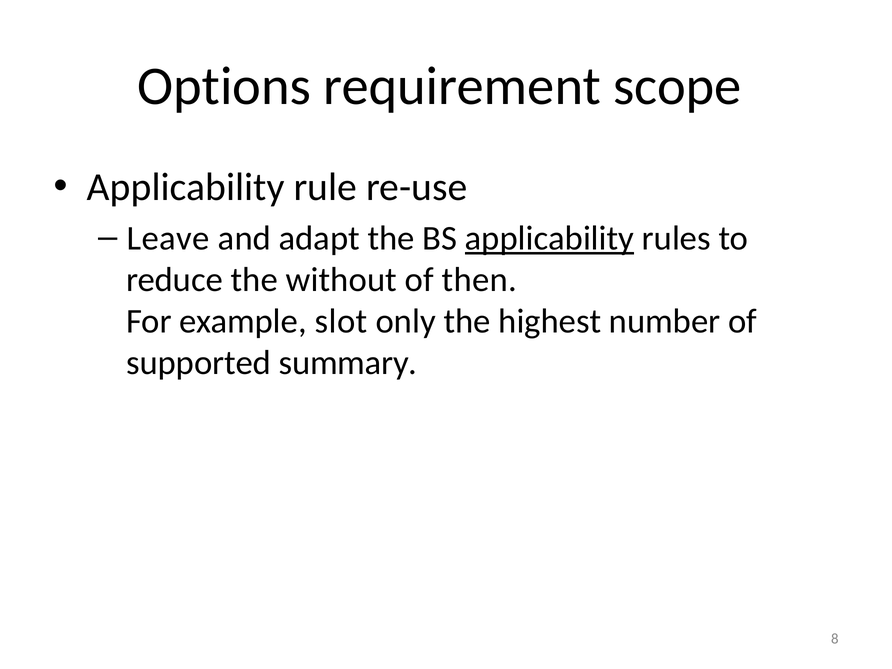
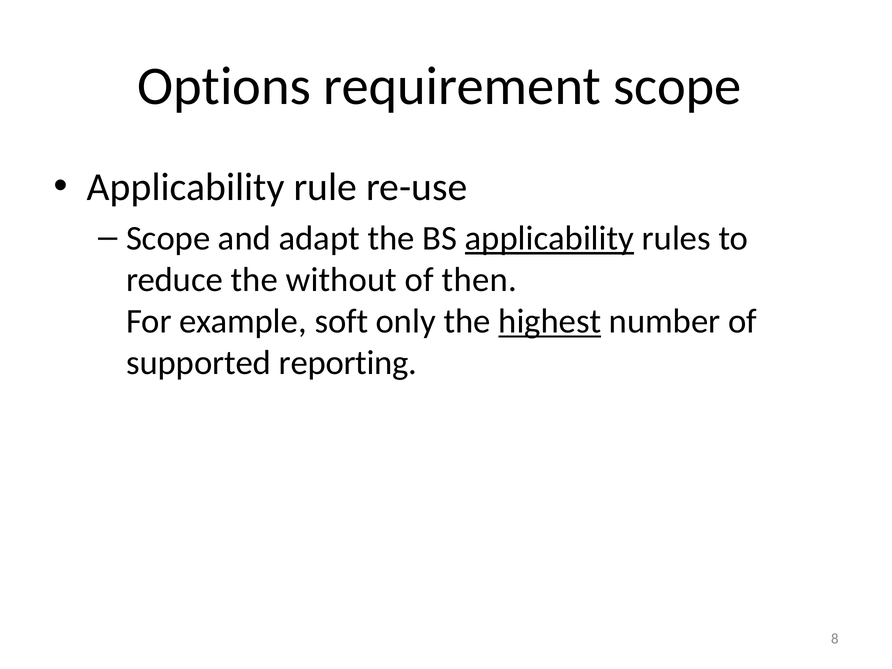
Leave at (168, 238): Leave -> Scope
slot: slot -> soft
highest underline: none -> present
summary: summary -> reporting
